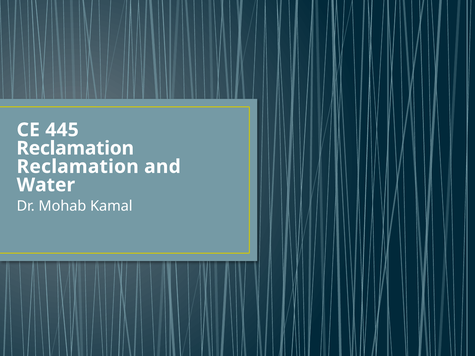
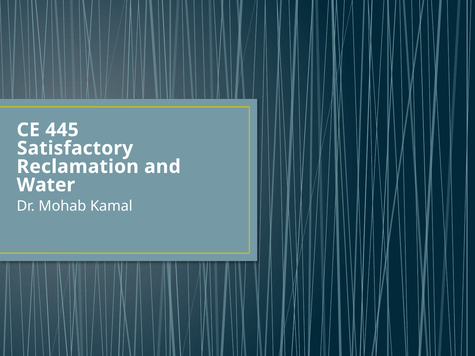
Reclamation at (75, 148): Reclamation -> Satisfactory
